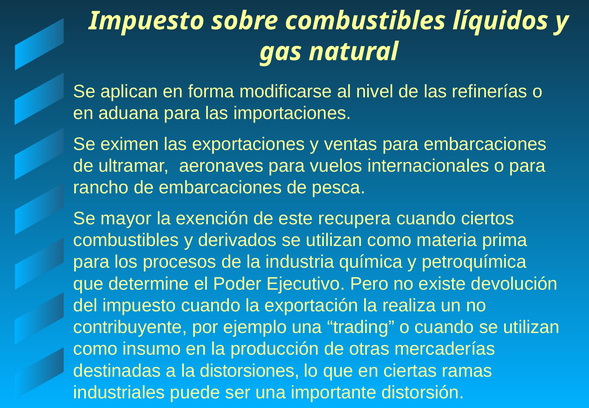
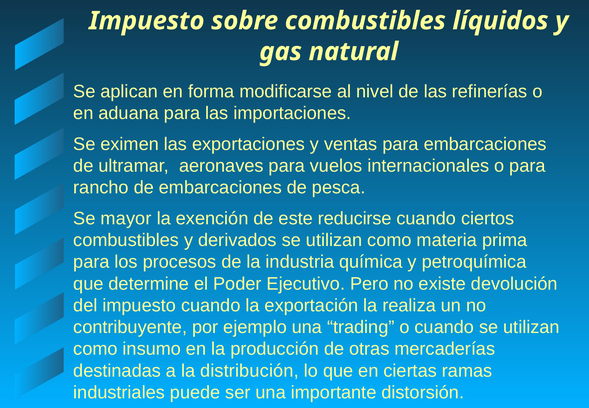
recupera: recupera -> reducirse
distorsiones: distorsiones -> distribución
